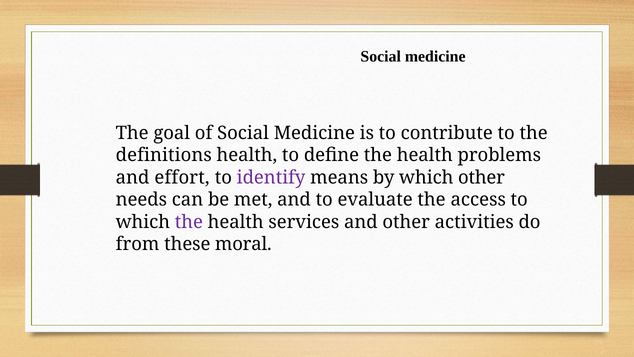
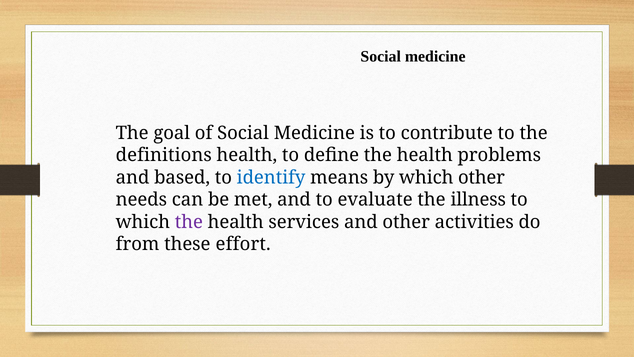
effort: effort -> based
identify colour: purple -> blue
access: access -> illness
moral: moral -> effort
